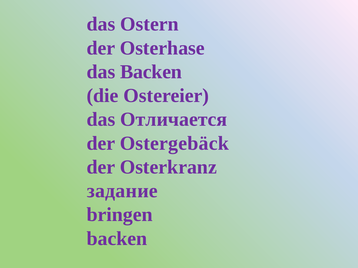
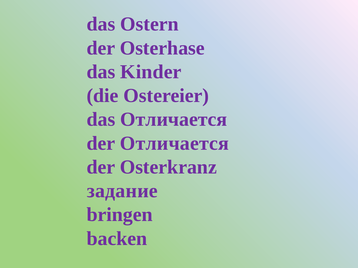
das Backen: Backen -> Kinder
der Ostergebäck: Ostergebäck -> Отличается
